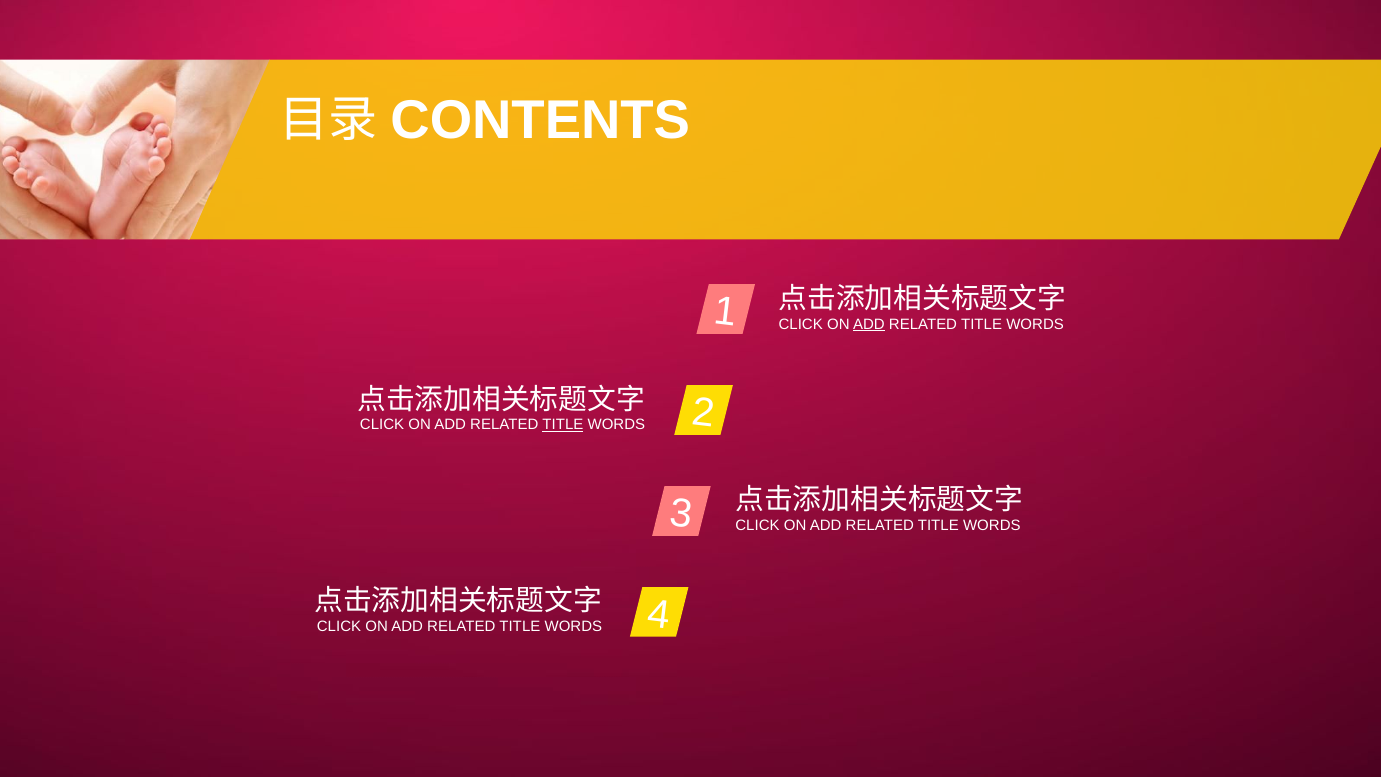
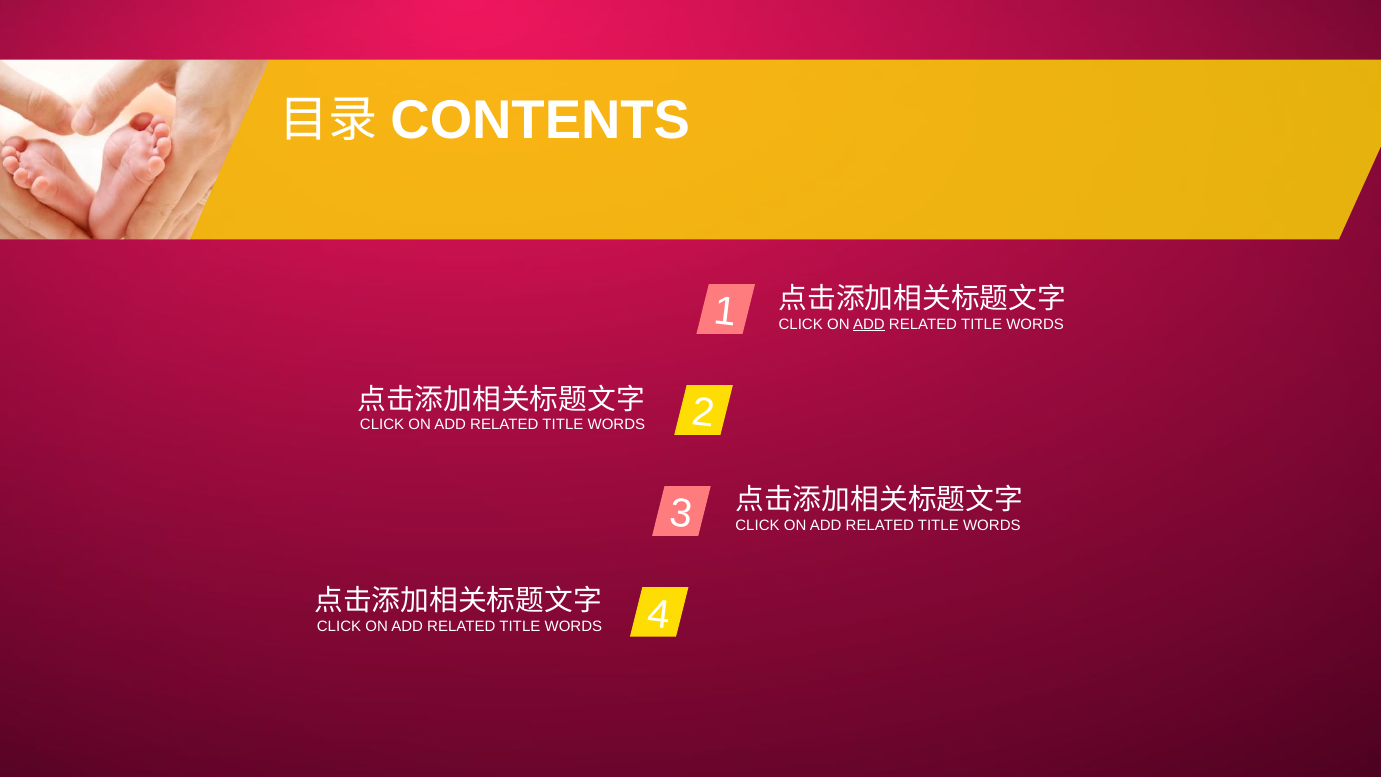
TITLE at (563, 425) underline: present -> none
